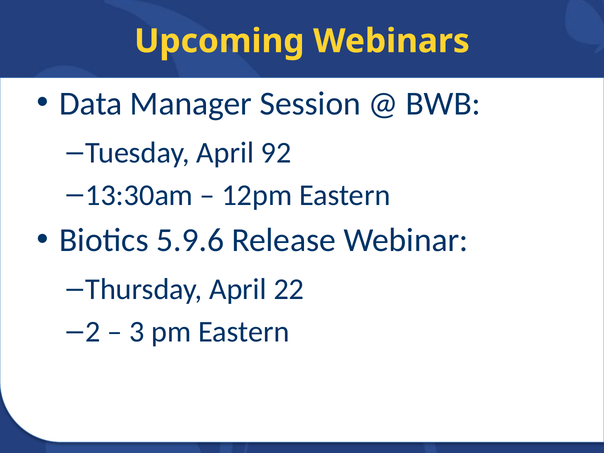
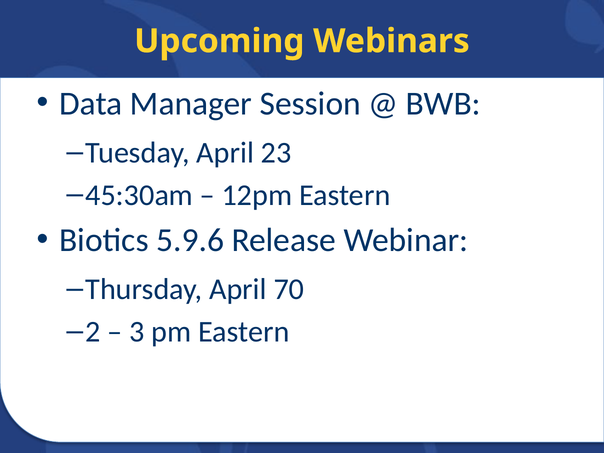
92: 92 -> 23
13:30am: 13:30am -> 45:30am
22: 22 -> 70
